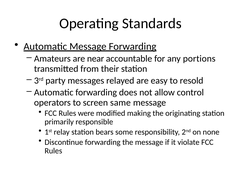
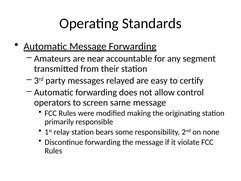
portions: portions -> segment
resold: resold -> certify
